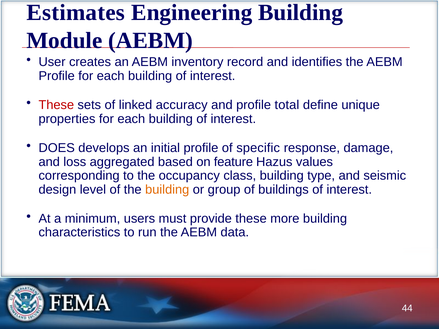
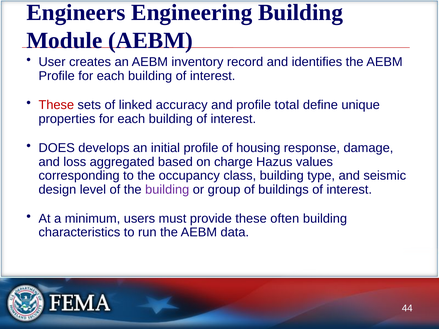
Estimates: Estimates -> Engineers
specific: specific -> housing
feature: feature -> charge
building at (167, 190) colour: orange -> purple
more: more -> often
